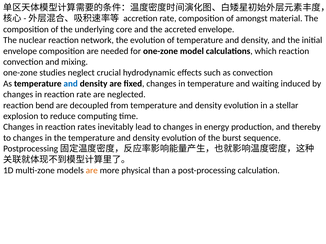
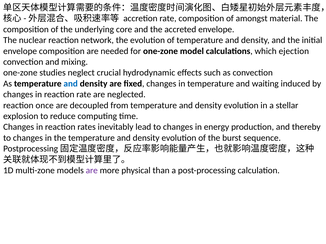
which reaction: reaction -> ejection
bend: bend -> once
are at (92, 171) colour: orange -> purple
